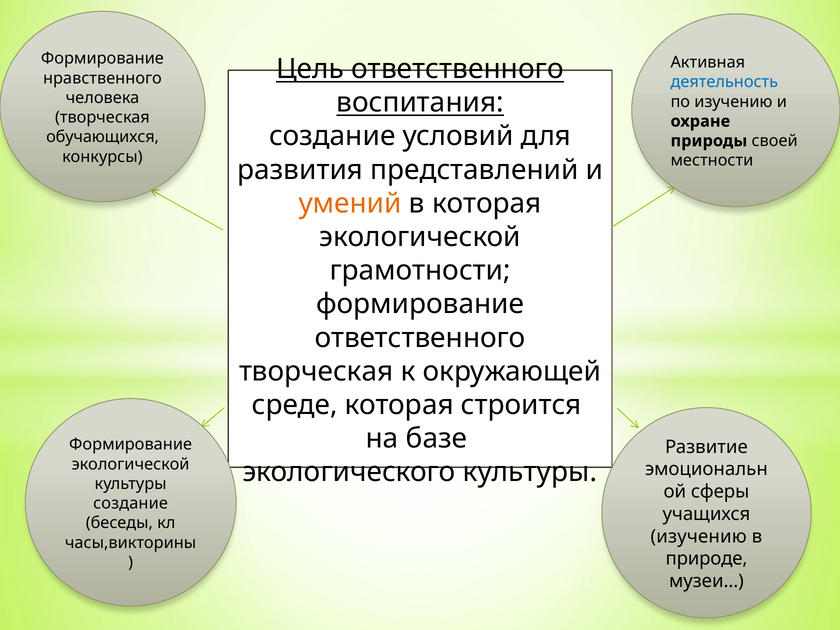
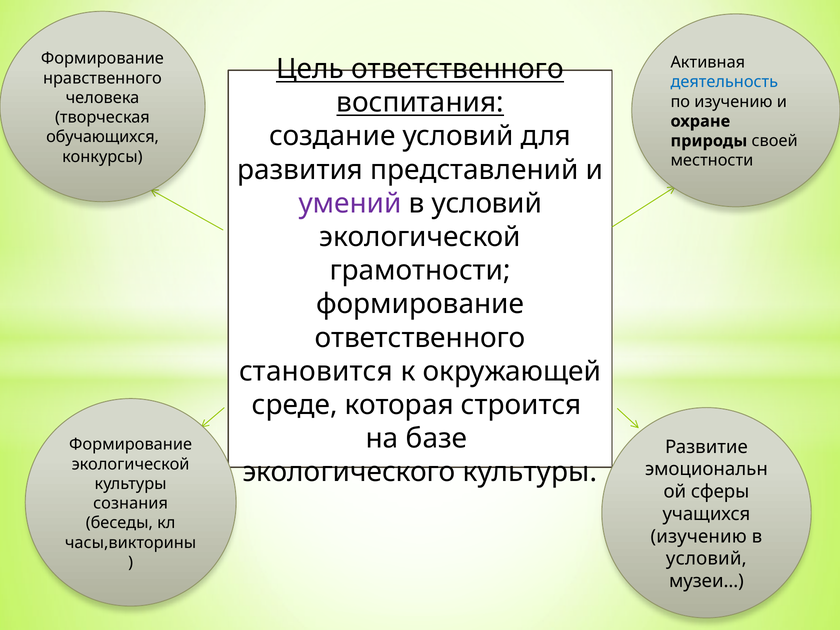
умений colour: orange -> purple
которая at (487, 203): которая -> условий
творческая at (316, 371): творческая -> становится
создание at (131, 503): создание -> сознания
природе at (706, 559): природе -> условий
